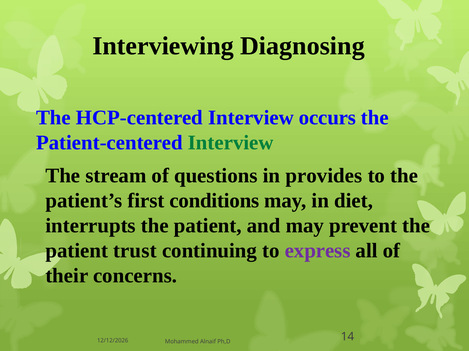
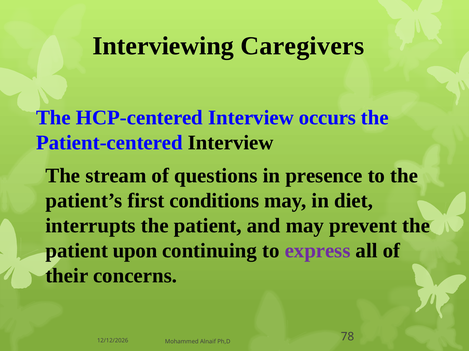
Diagnosing: Diagnosing -> Caregivers
Interview at (231, 143) colour: green -> black
provides: provides -> presence
trust: trust -> upon
14: 14 -> 78
